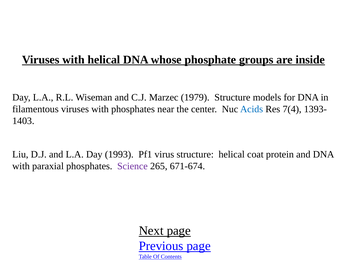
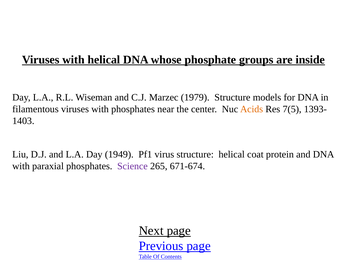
Acids colour: blue -> orange
7(4: 7(4 -> 7(5
1993: 1993 -> 1949
